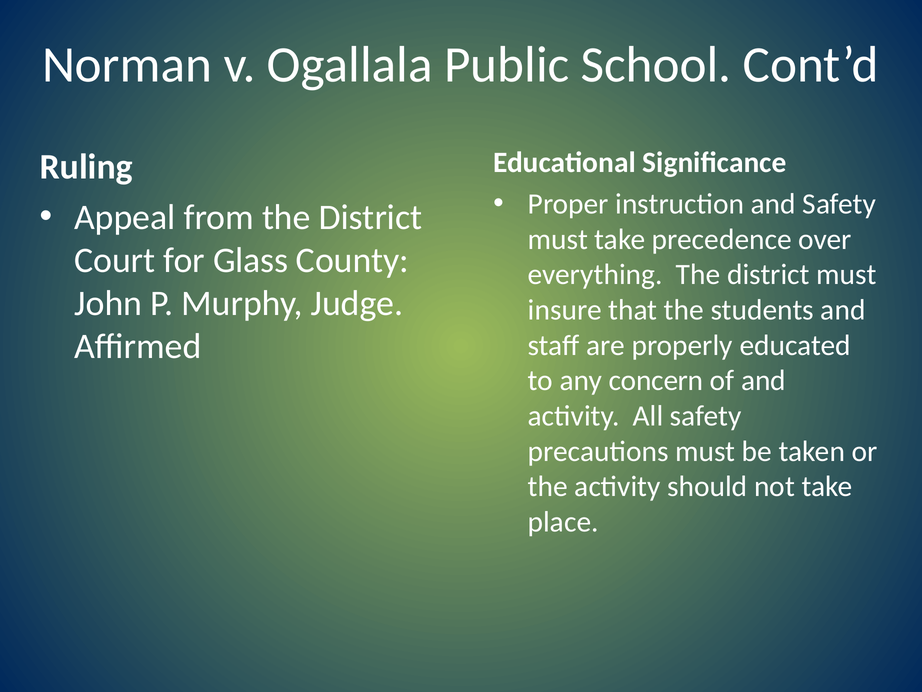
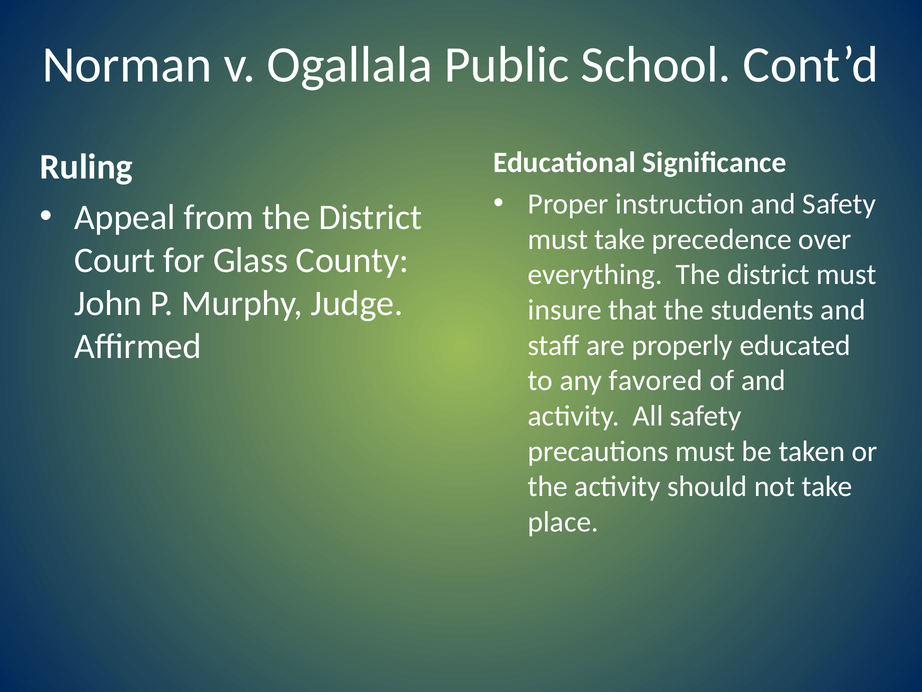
concern: concern -> favored
